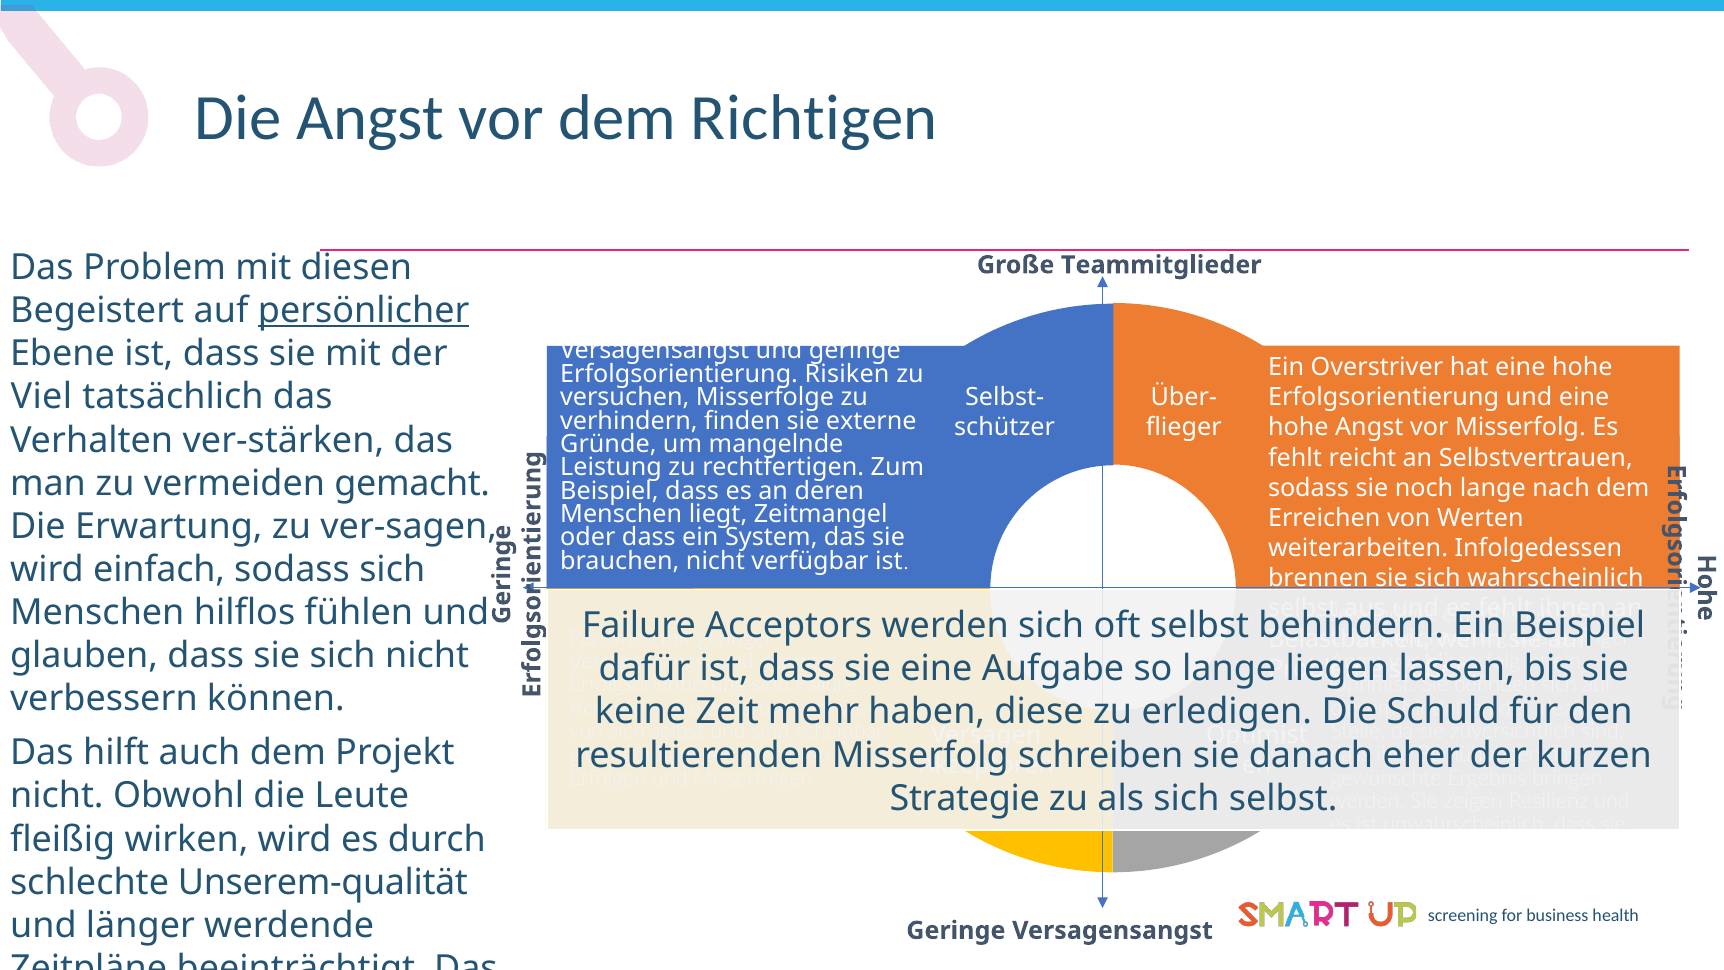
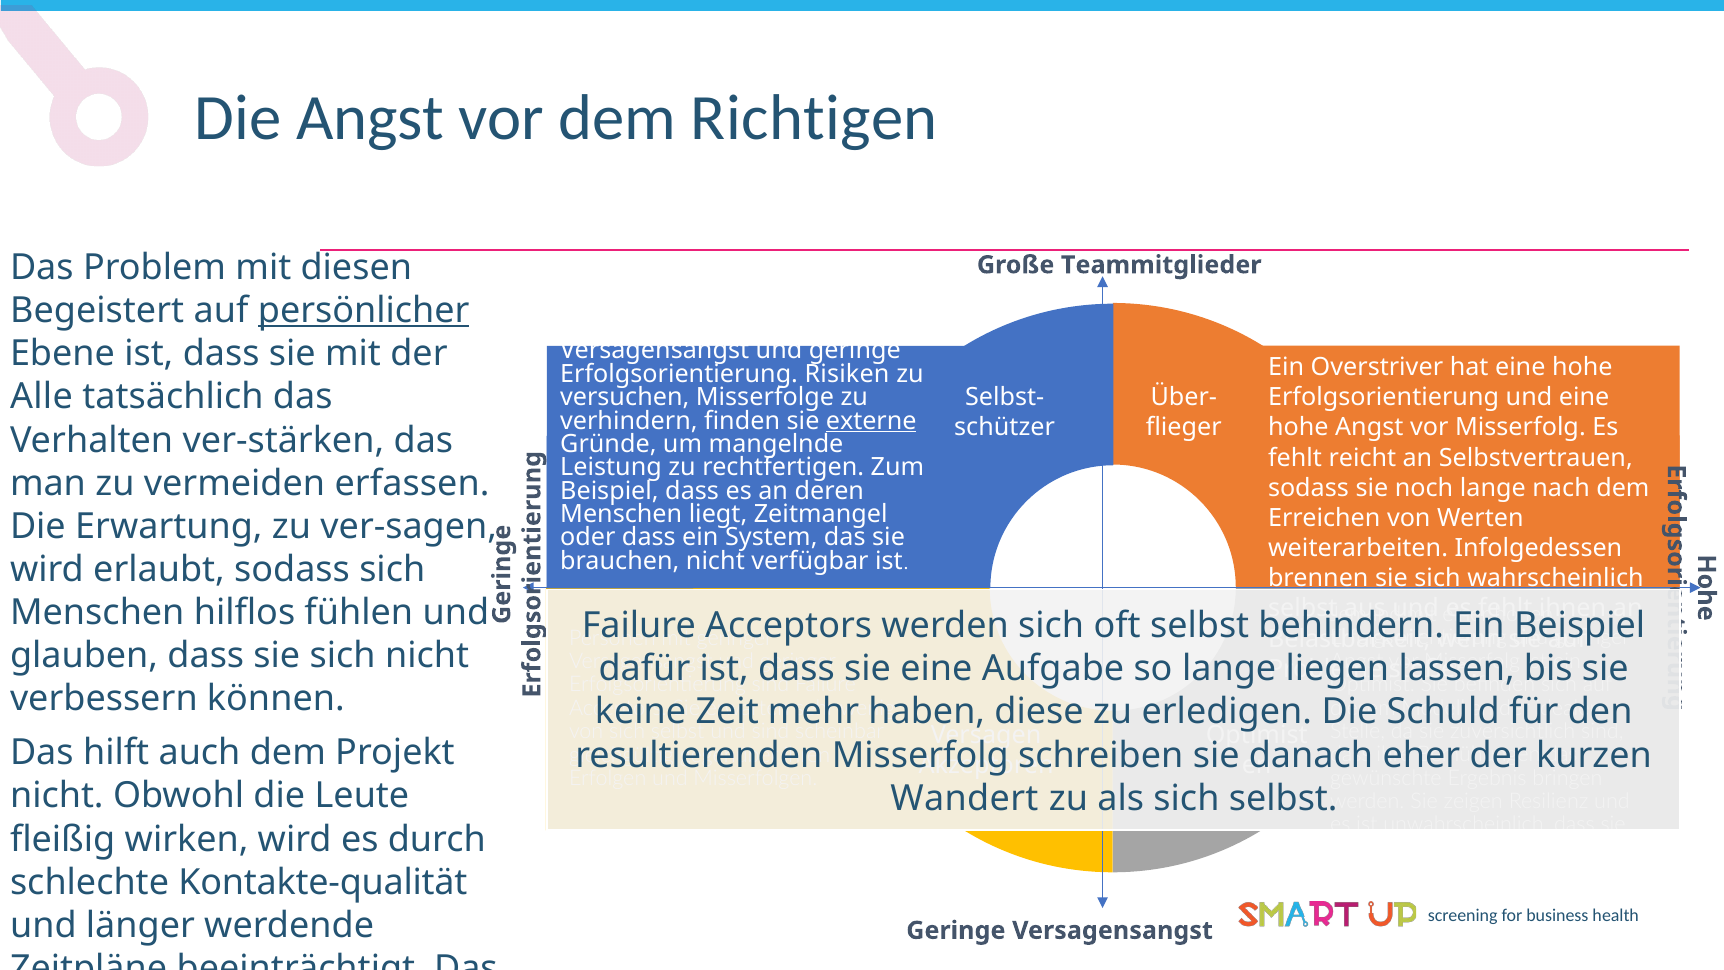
Viel: Viel -> Alle
externe underline: none -> present
gemacht: gemacht -> erfassen
einfach: einfach -> erlaubt
Strategie: Strategie -> Wandert
Unserem-qualität: Unserem-qualität -> Kontakte-qualität
